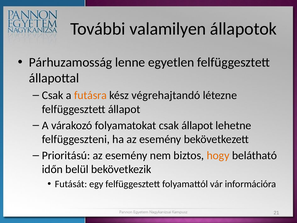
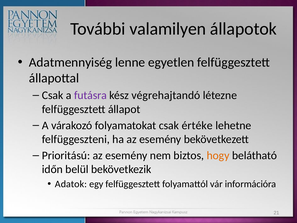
Párhuzamosság: Párhuzamosság -> Adatmennyiség
futásra colour: orange -> purple
csak állapot: állapot -> értéke
Futását: Futását -> Adatok
